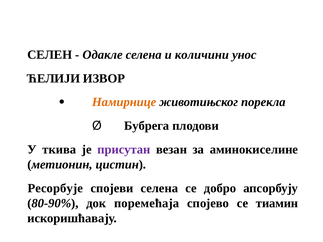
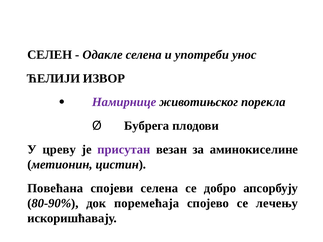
количини: количини -> употреби
Намирнице colour: orange -> purple
ткива: ткива -> цреву
Ресорбује: Ресорбује -> Повећана
тиамин: тиамин -> лечењу
